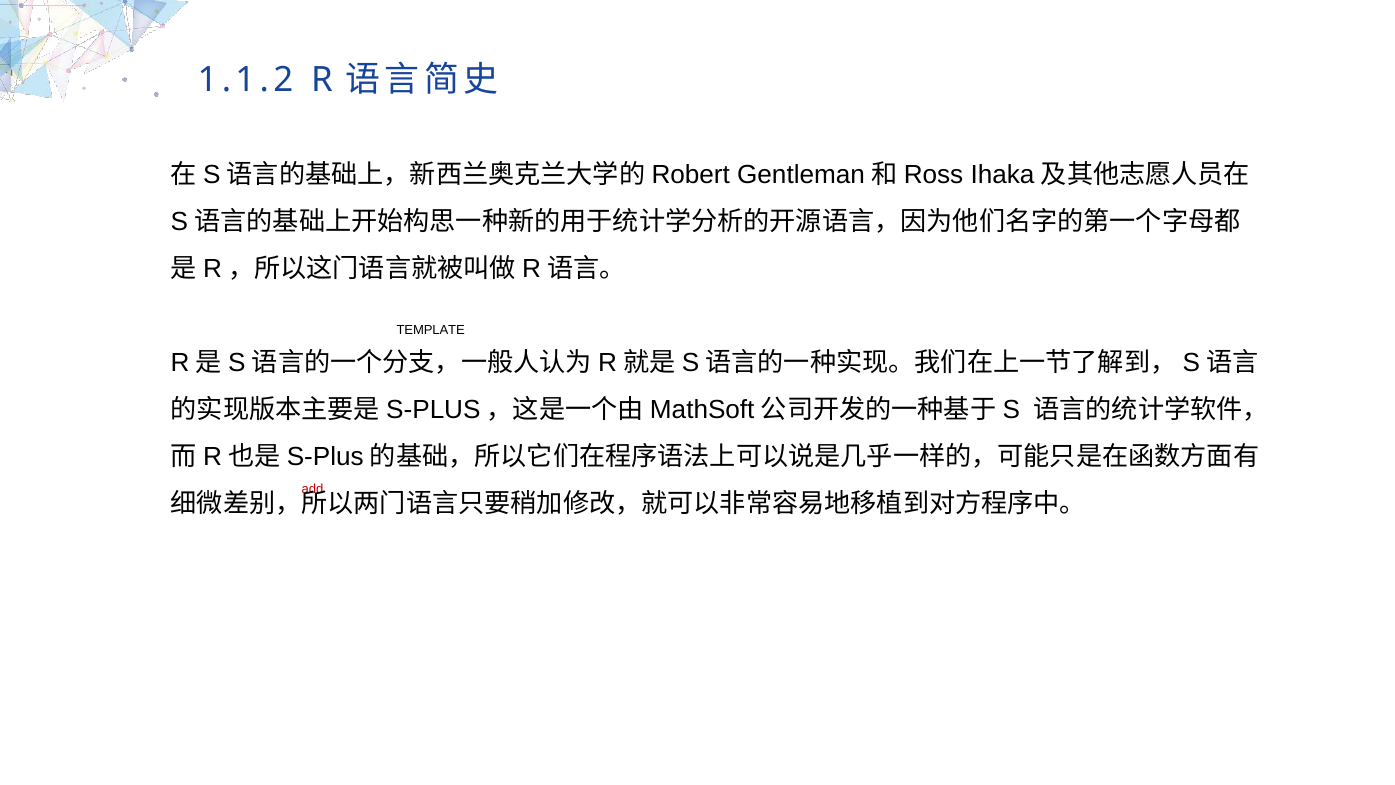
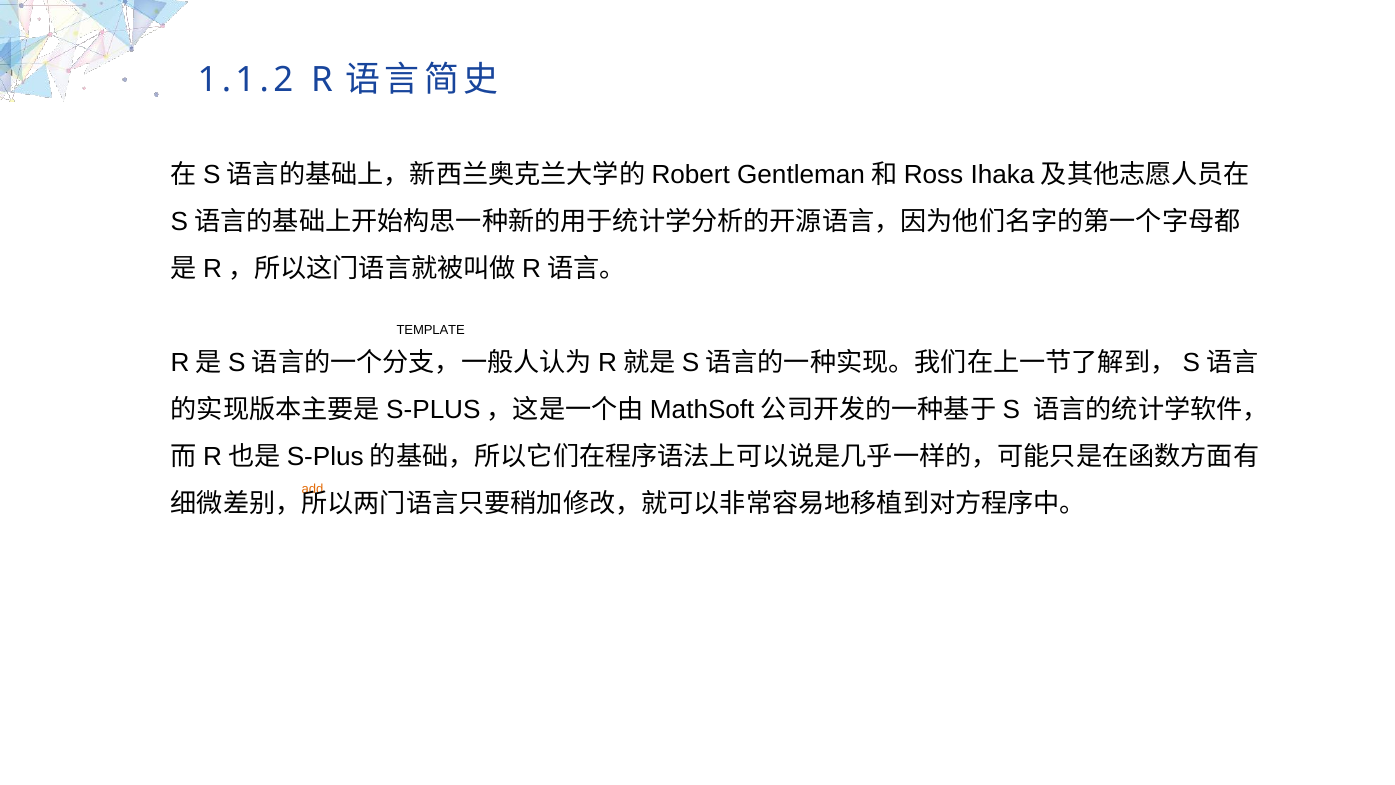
add at (313, 489) colour: red -> orange
